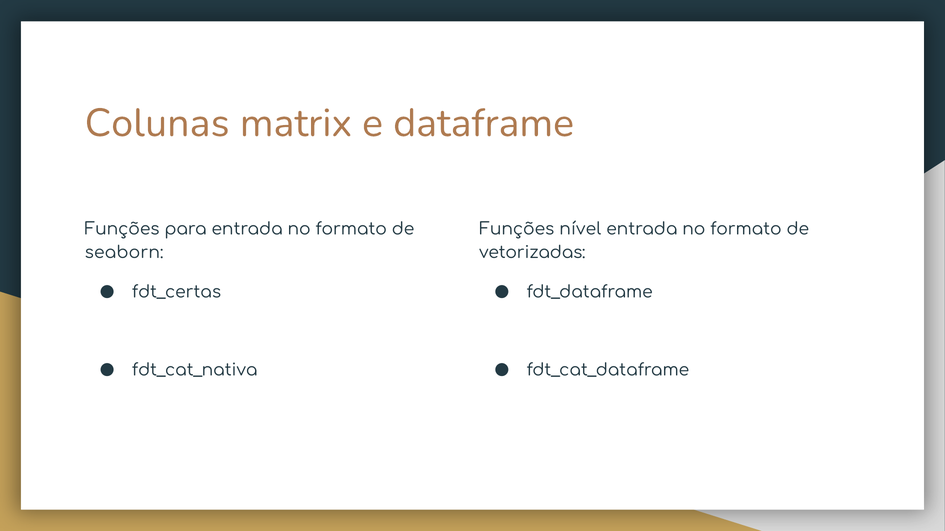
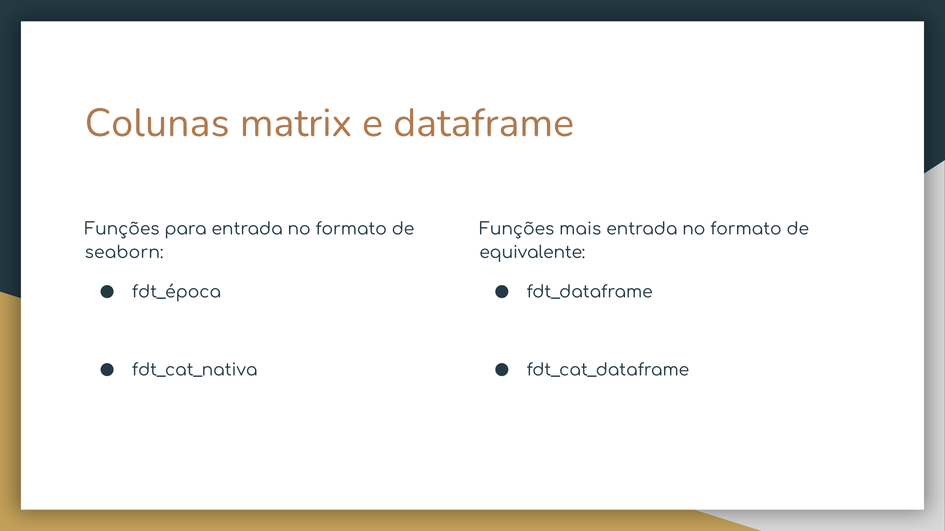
nível: nível -> mais
vetorizadas: vetorizadas -> equivalente
fdt_certas: fdt_certas -> fdt_época
